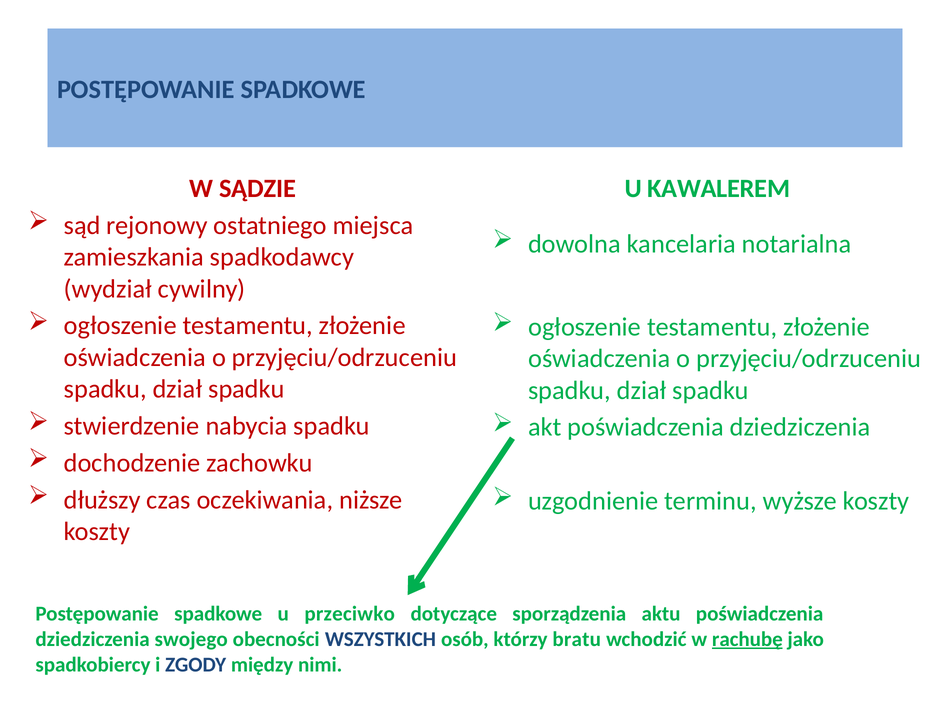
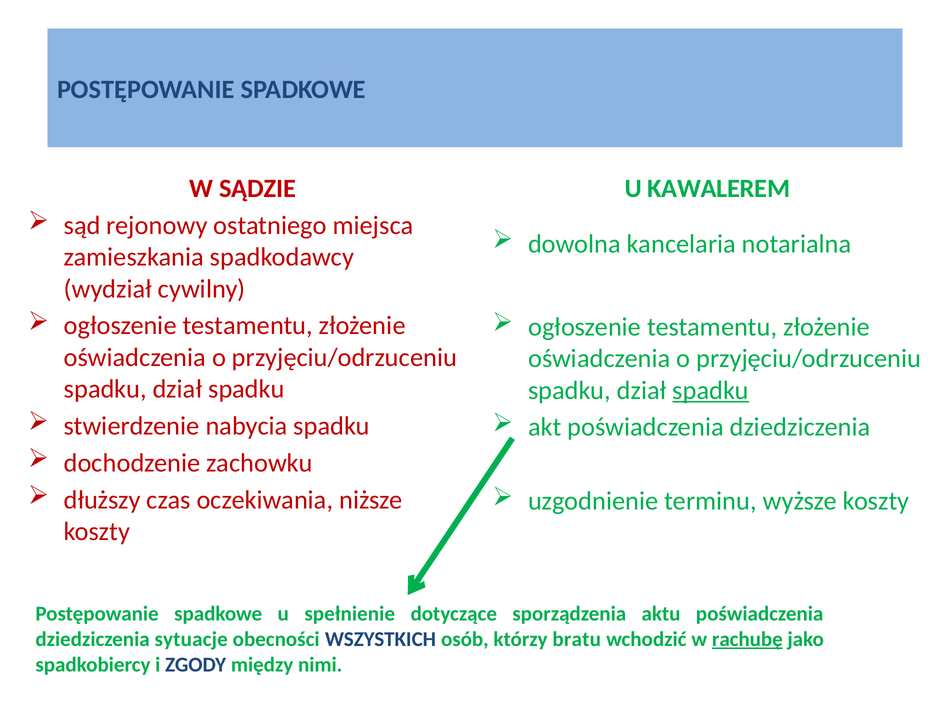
spadku at (711, 391) underline: none -> present
przeciwko: przeciwko -> spełnienie
swojego: swojego -> sytuacje
